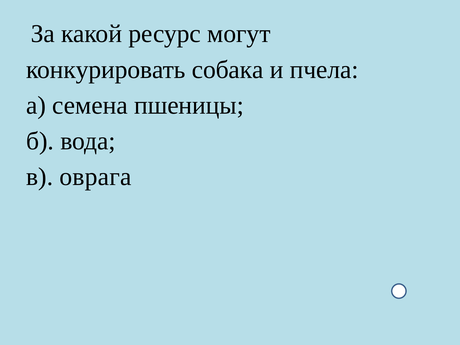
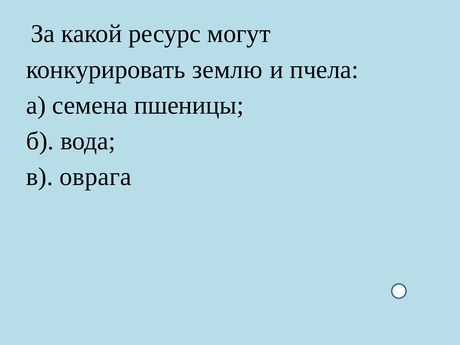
собака: собака -> землю
